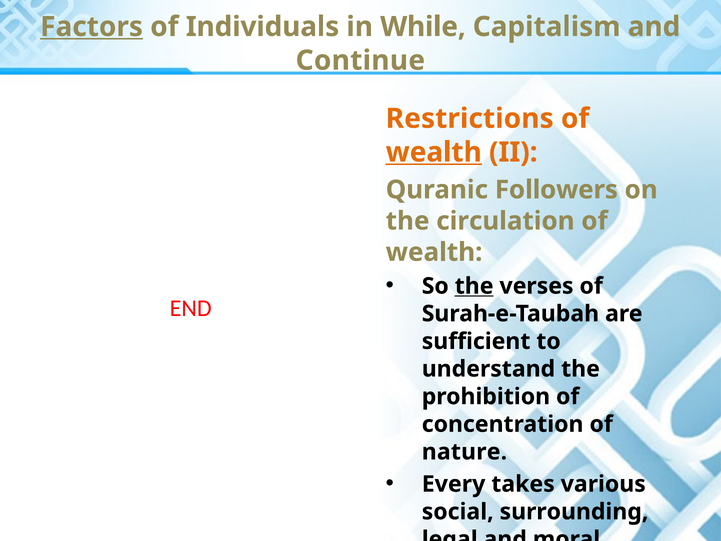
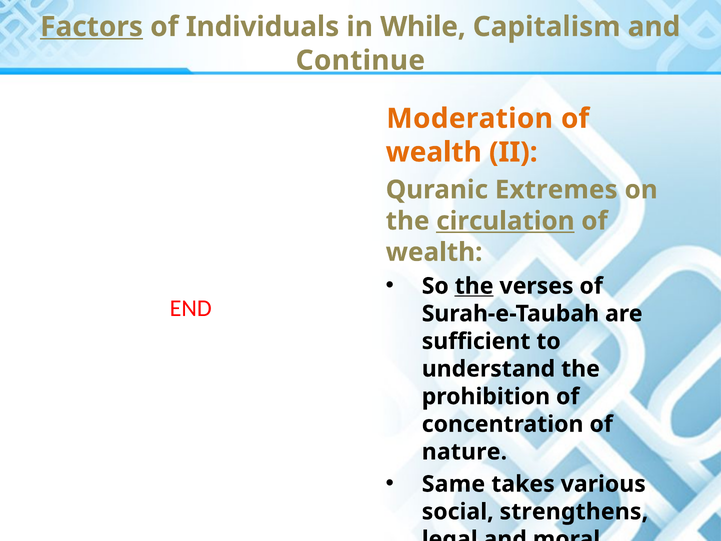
Restrictions: Restrictions -> Moderation
wealth at (434, 152) underline: present -> none
Followers: Followers -> Extremes
circulation underline: none -> present
Every: Every -> Same
surrounding: surrounding -> strengthens
